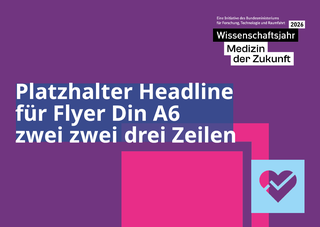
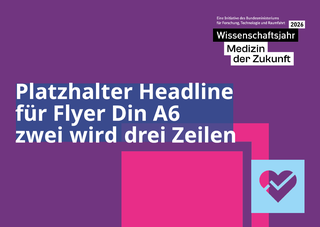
zwei zwei: zwei -> wird
